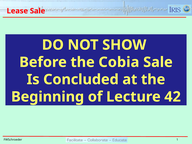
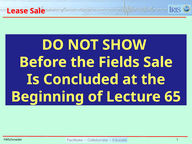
Cobia: Cobia -> Fields
42: 42 -> 65
